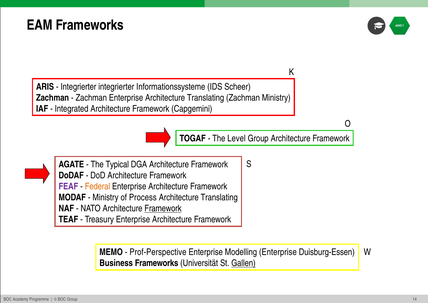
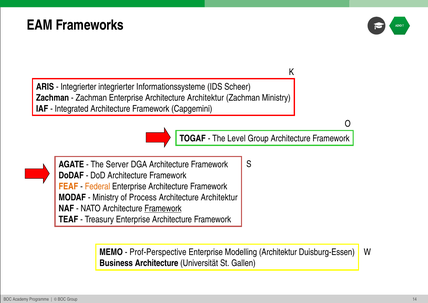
Enterprise Architecture Translating: Translating -> Architektur
Typical: Typical -> Server
FEAF colour: purple -> orange
Translating at (219, 197): Translating -> Architektur
Modelling Enterprise: Enterprise -> Architektur
Business Frameworks: Frameworks -> Architecture
Gallen underline: present -> none
